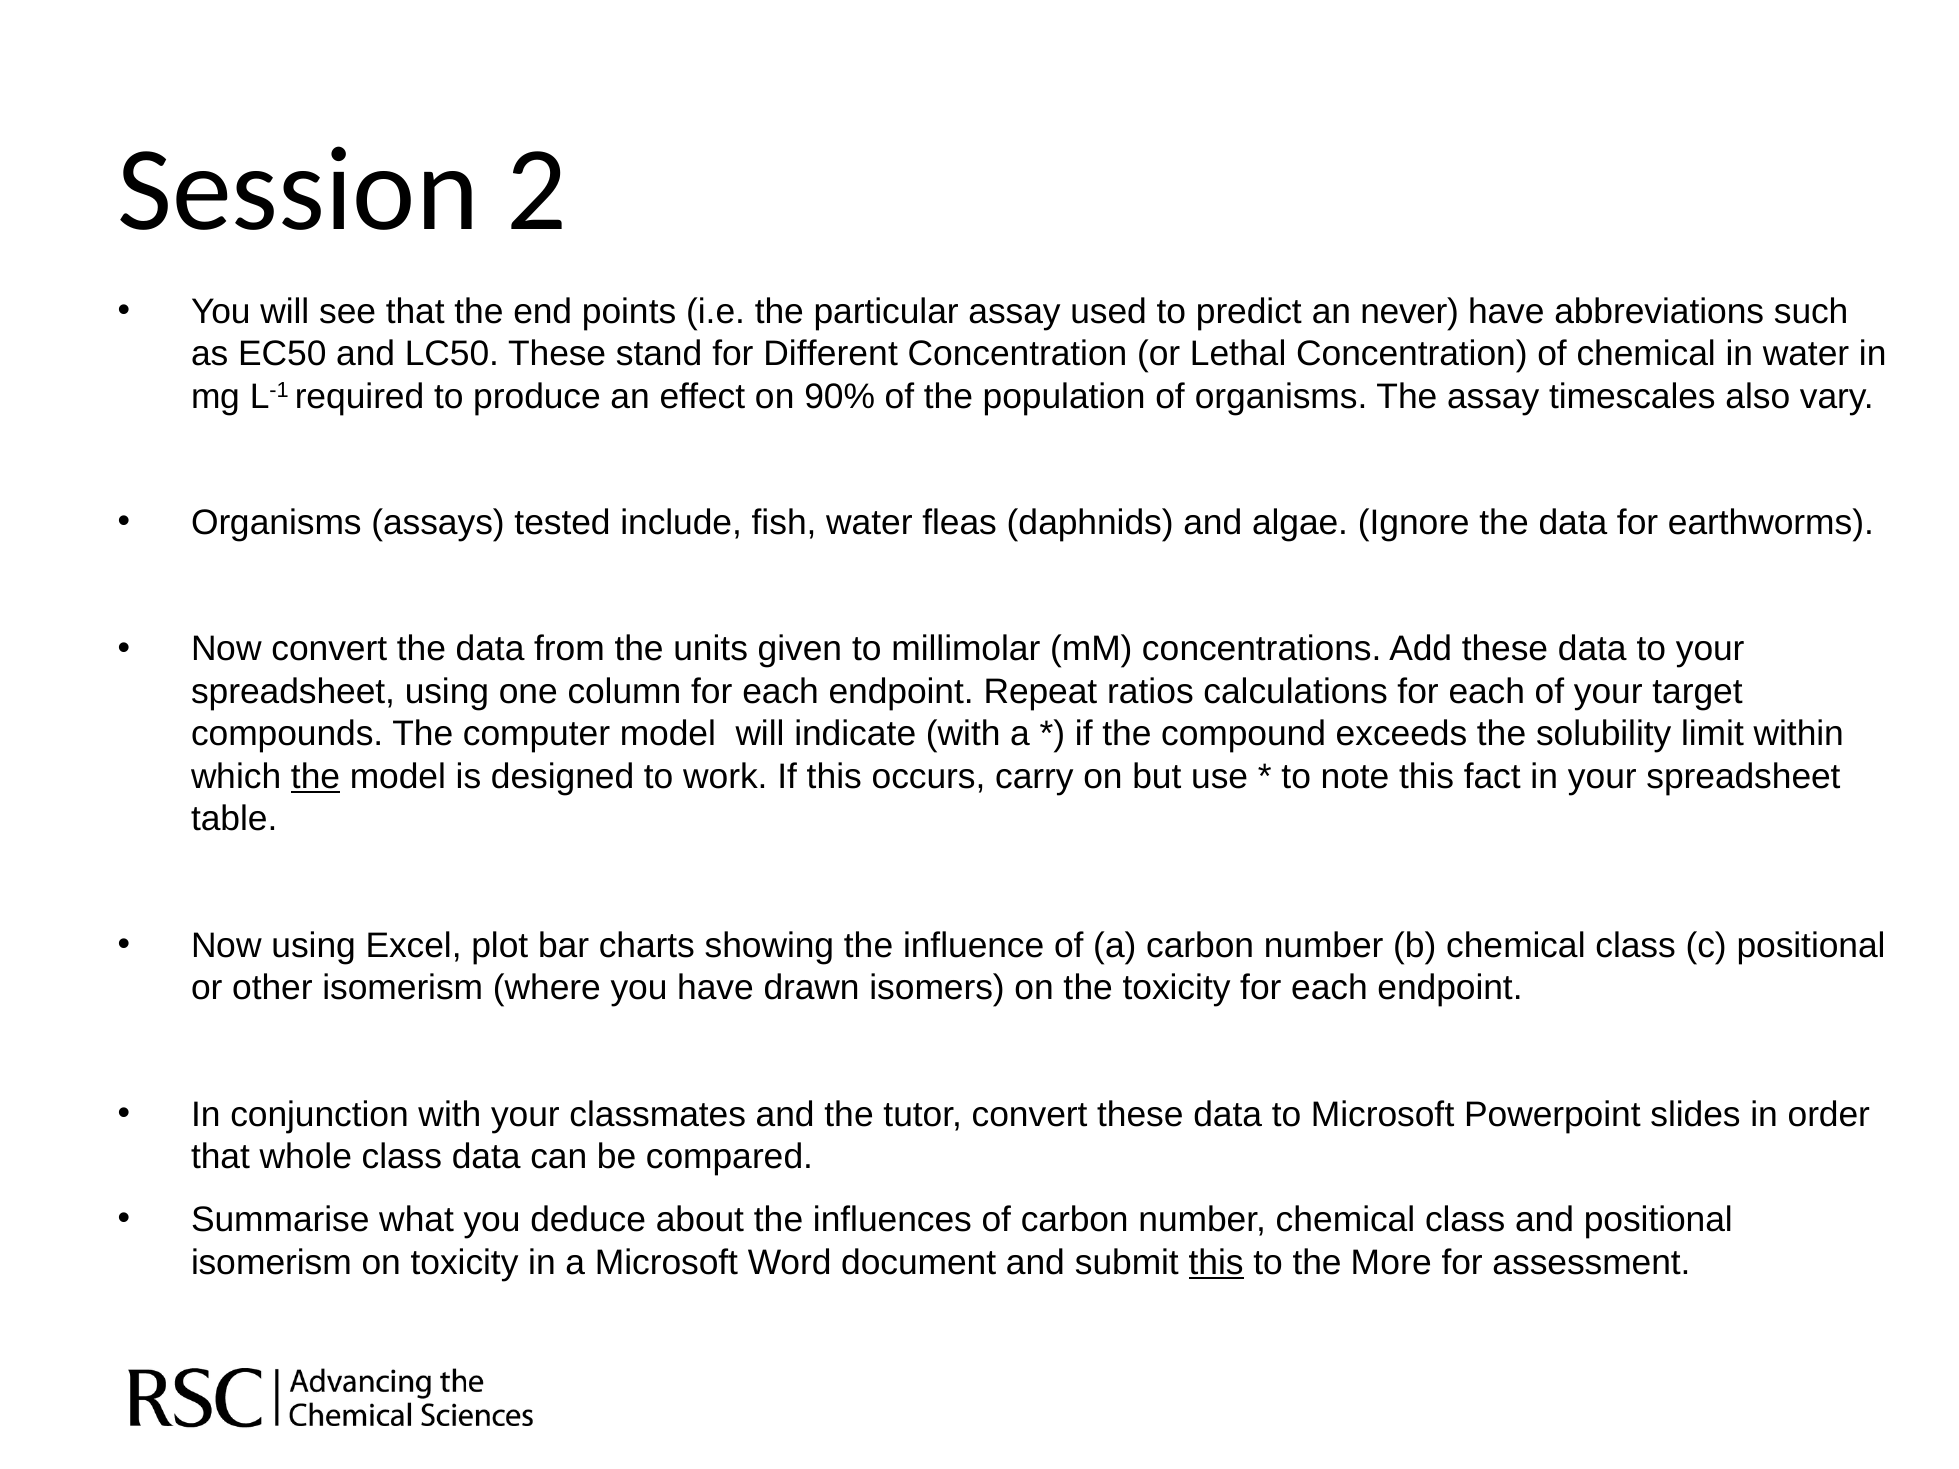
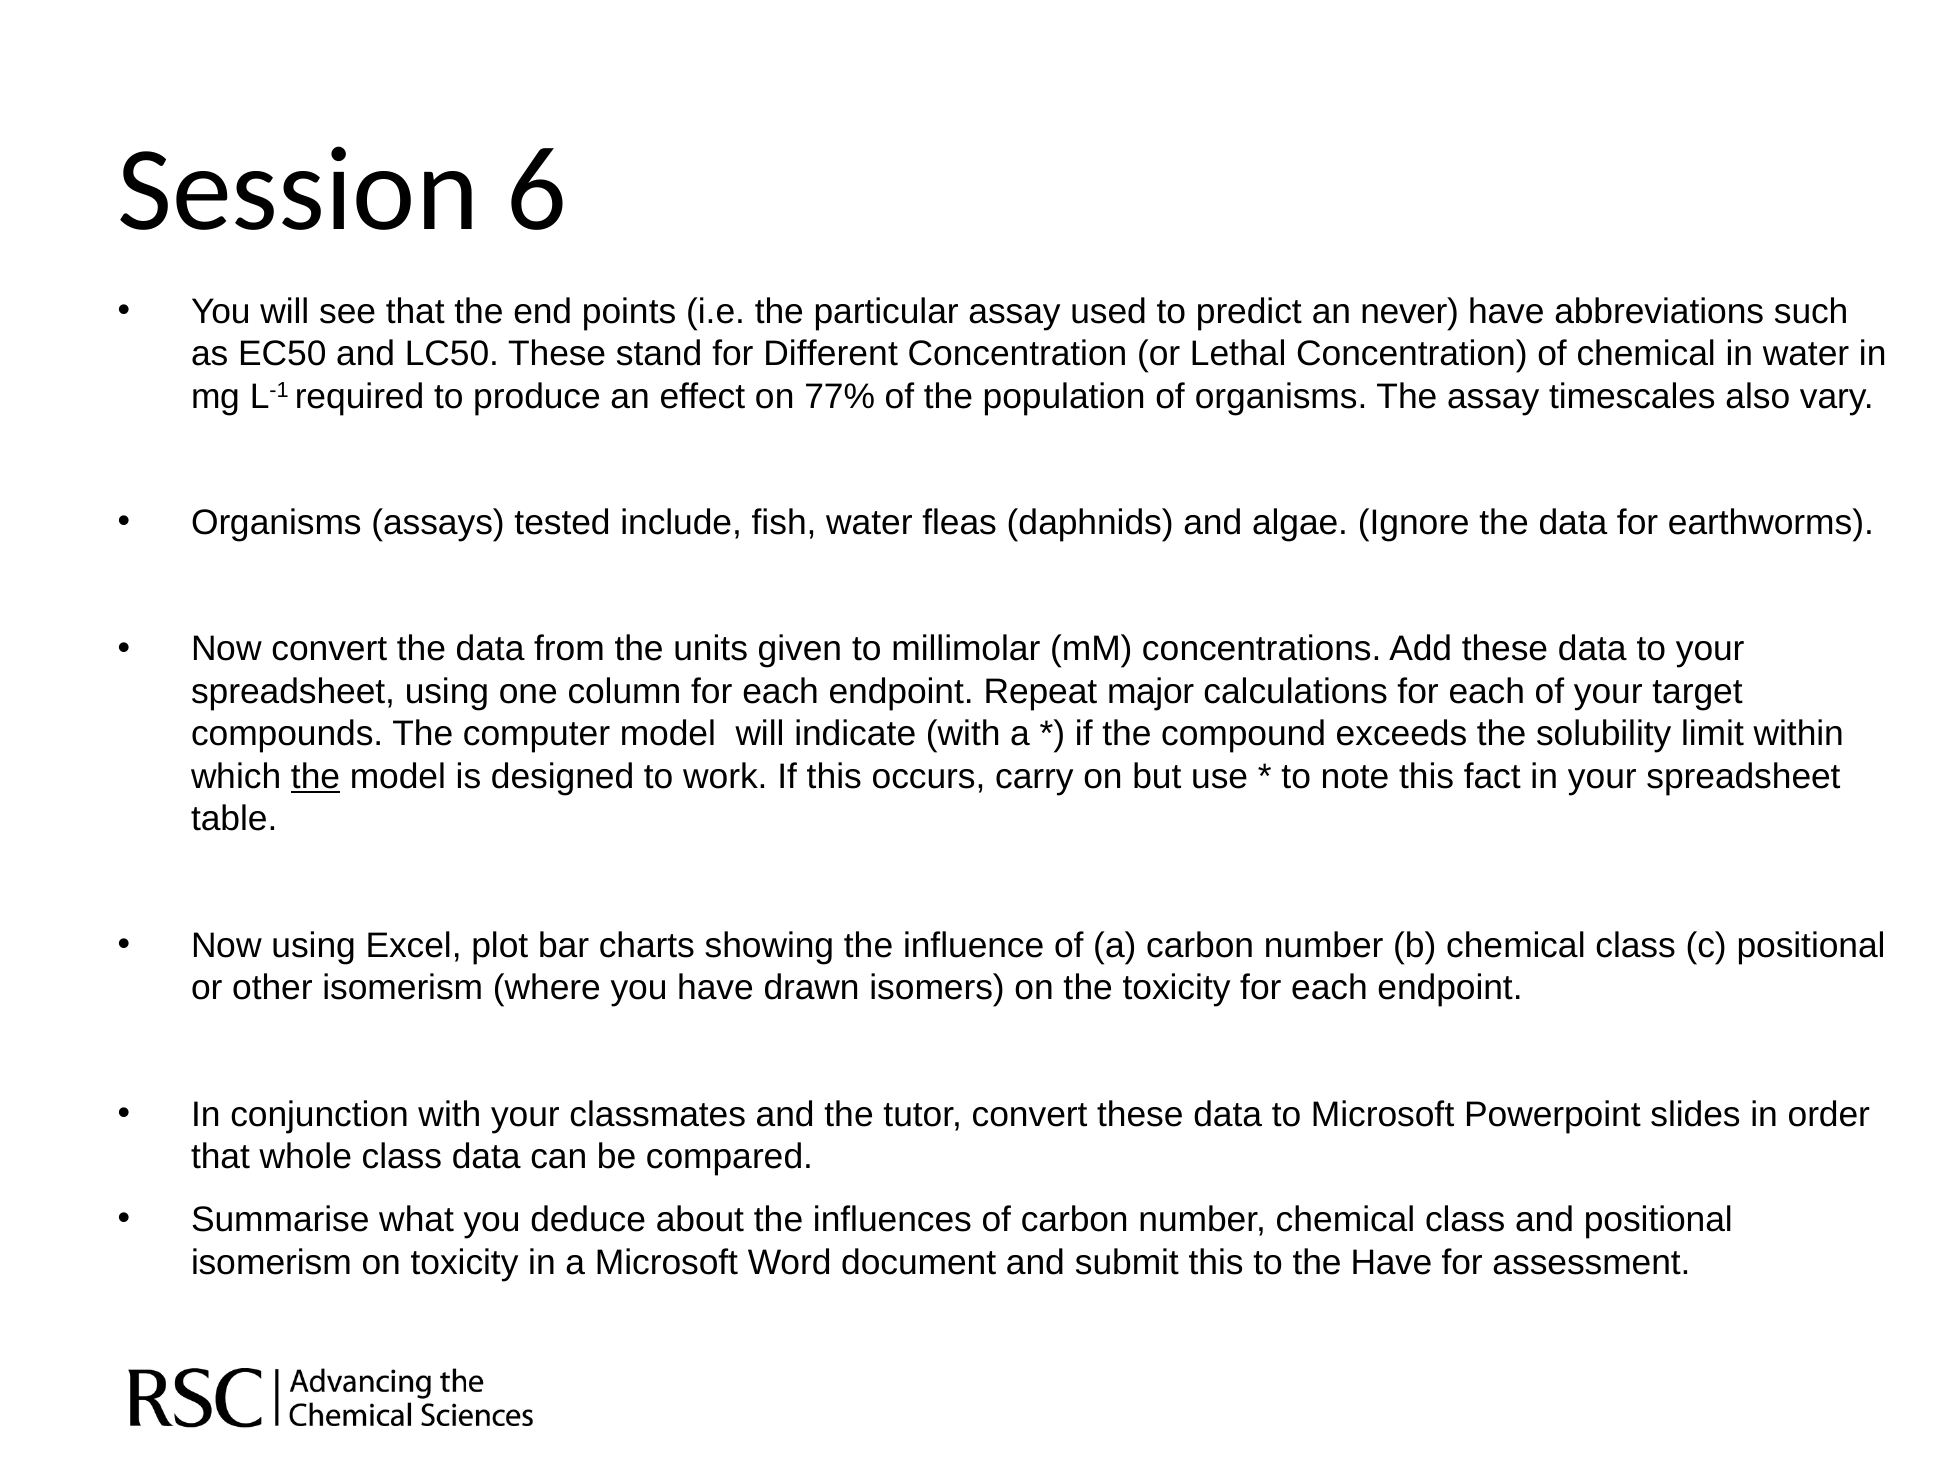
2: 2 -> 6
90%: 90% -> 77%
ratios: ratios -> major
this at (1216, 1263) underline: present -> none
the More: More -> Have
